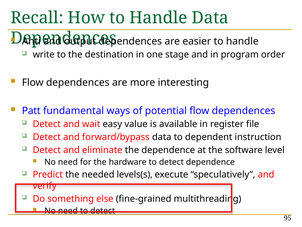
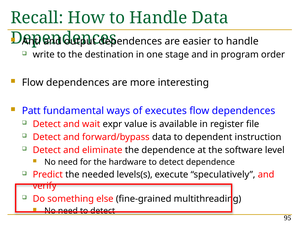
potential: potential -> executes
easy: easy -> expr
